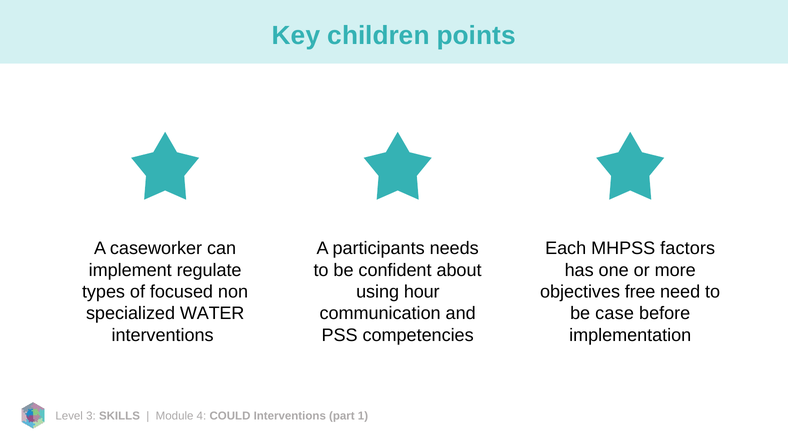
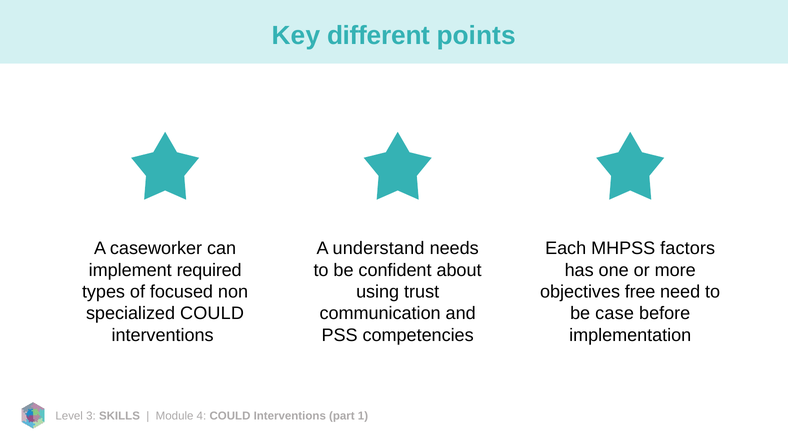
children: children -> different
participants: participants -> understand
regulate: regulate -> required
hour: hour -> trust
specialized WATER: WATER -> COULD
